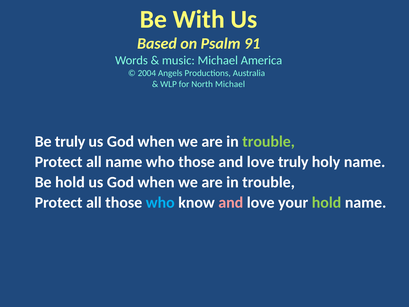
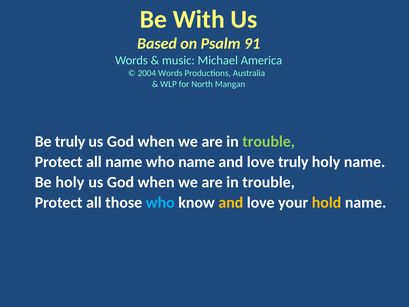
2004 Angels: Angels -> Words
North Michael: Michael -> Mangan
who those: those -> name
Be hold: hold -> holy
and at (231, 202) colour: pink -> yellow
hold at (327, 202) colour: light green -> yellow
